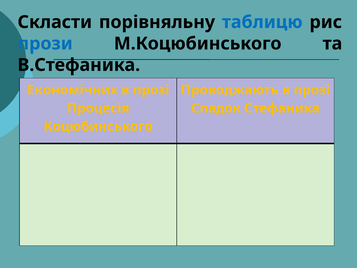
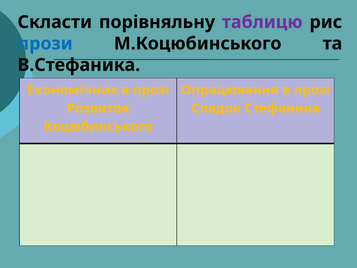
таблицю colour: blue -> purple
Проводжають: Проводжають -> Опрацювання
Процесія: Процесія -> Розвиток
